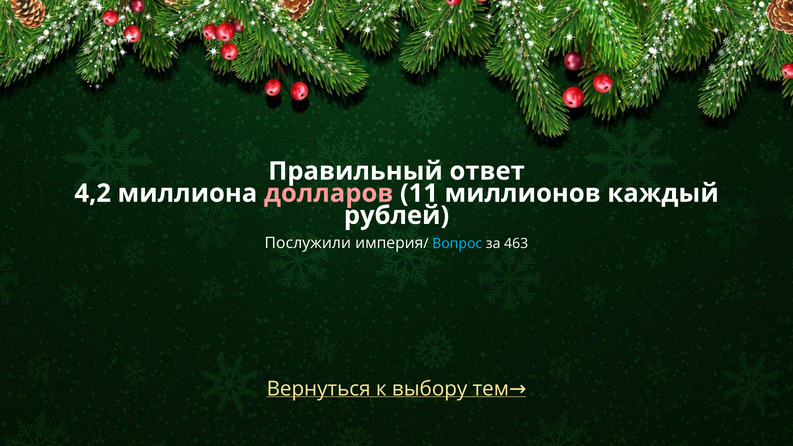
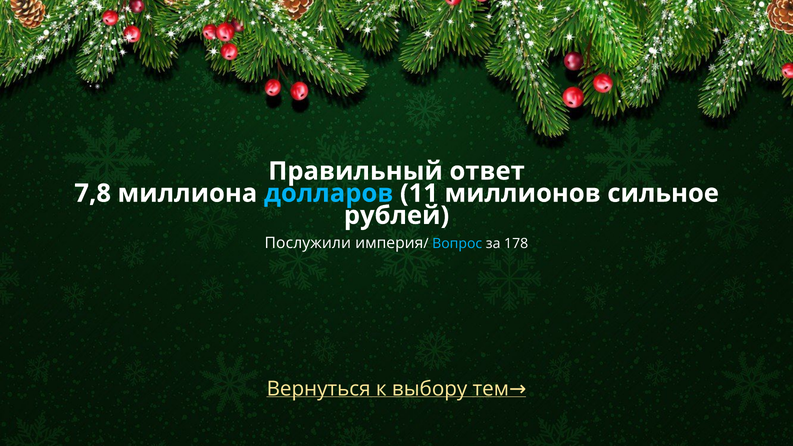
4,2: 4,2 -> 7,8
долларов colour: pink -> light blue
каждый: каждый -> сильное
463: 463 -> 178
